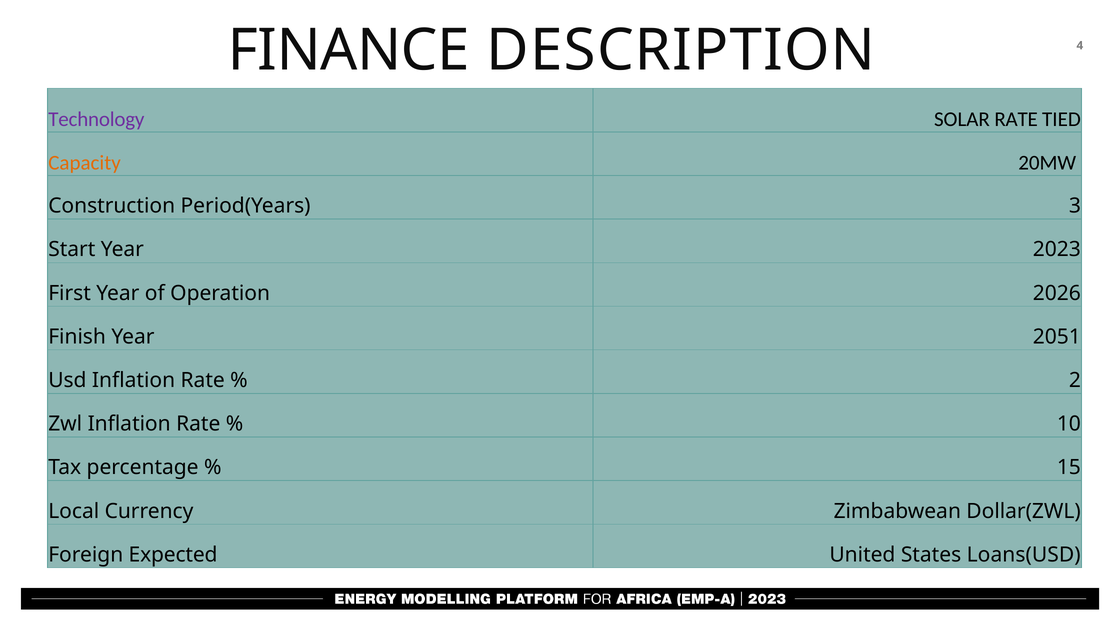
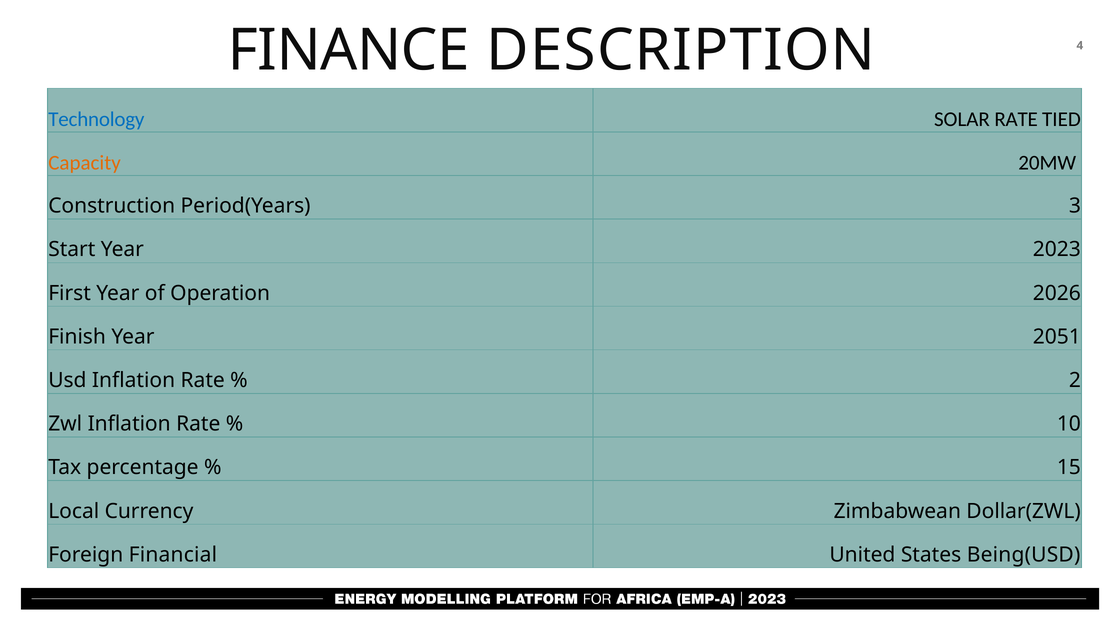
Technology colour: purple -> blue
Expected: Expected -> Financial
Loans(USD: Loans(USD -> Being(USD
